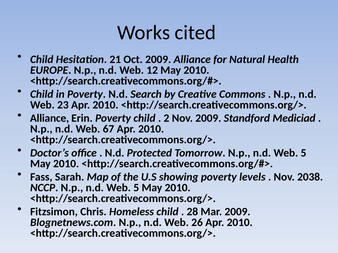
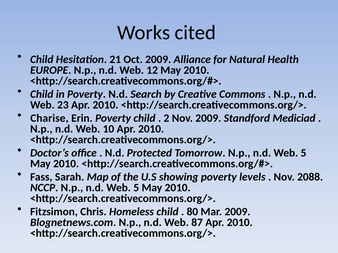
Alliance at (50, 118): Alliance -> Charise
67: 67 -> 10
2038: 2038 -> 2088
28: 28 -> 80
26: 26 -> 87
